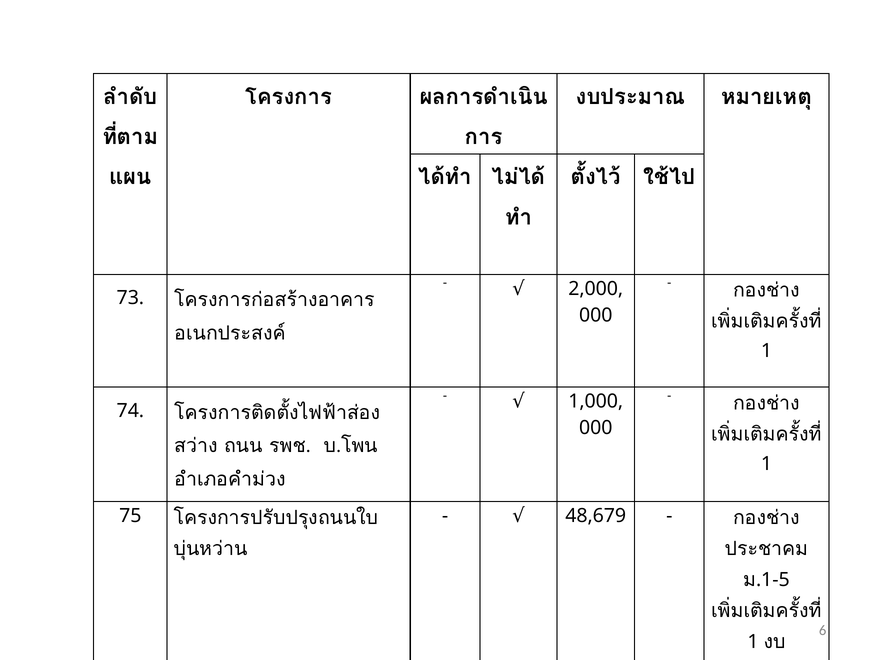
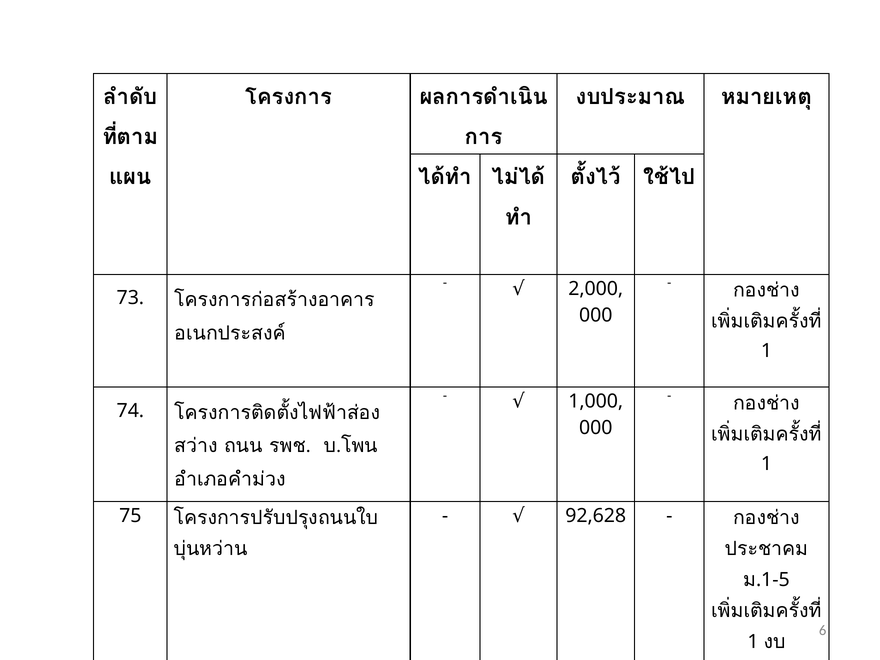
48,679: 48,679 -> 92,628
